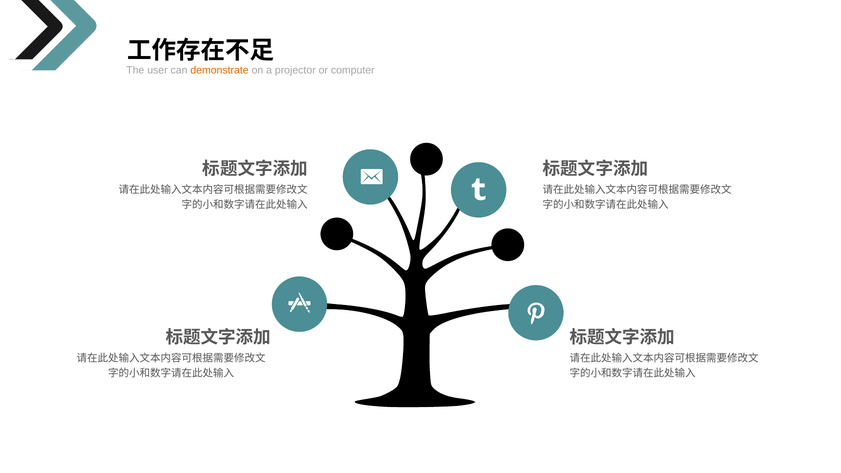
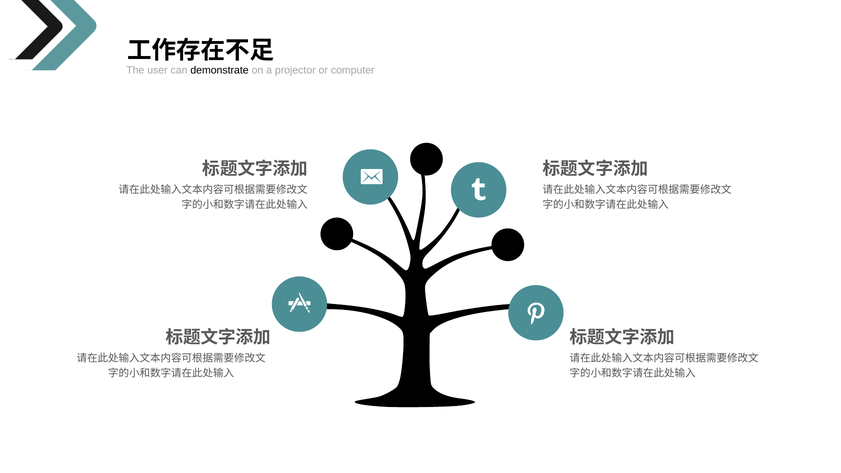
demonstrate colour: orange -> black
